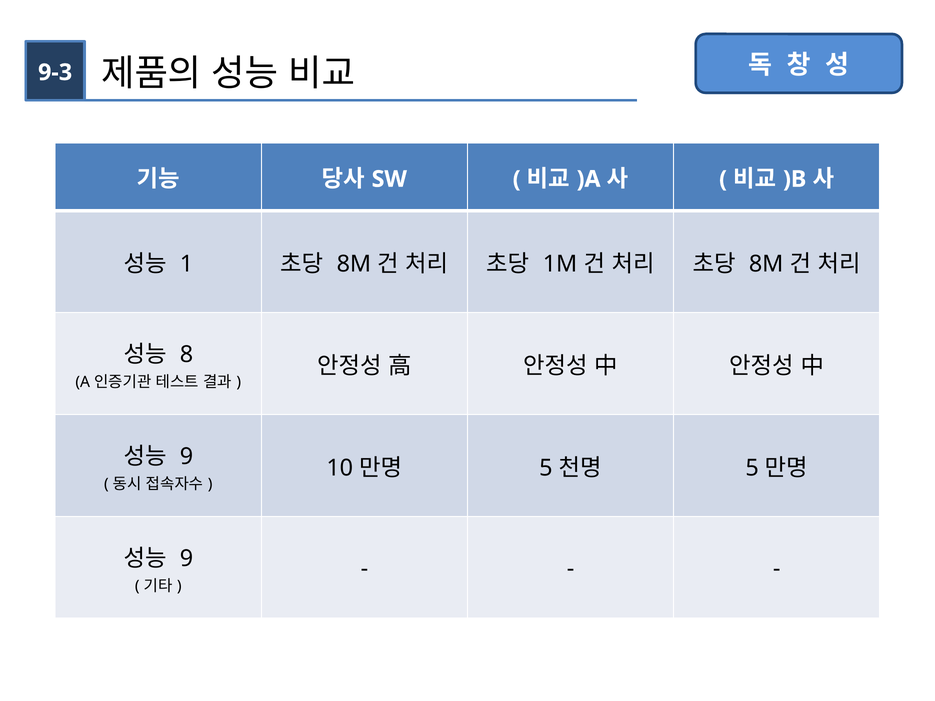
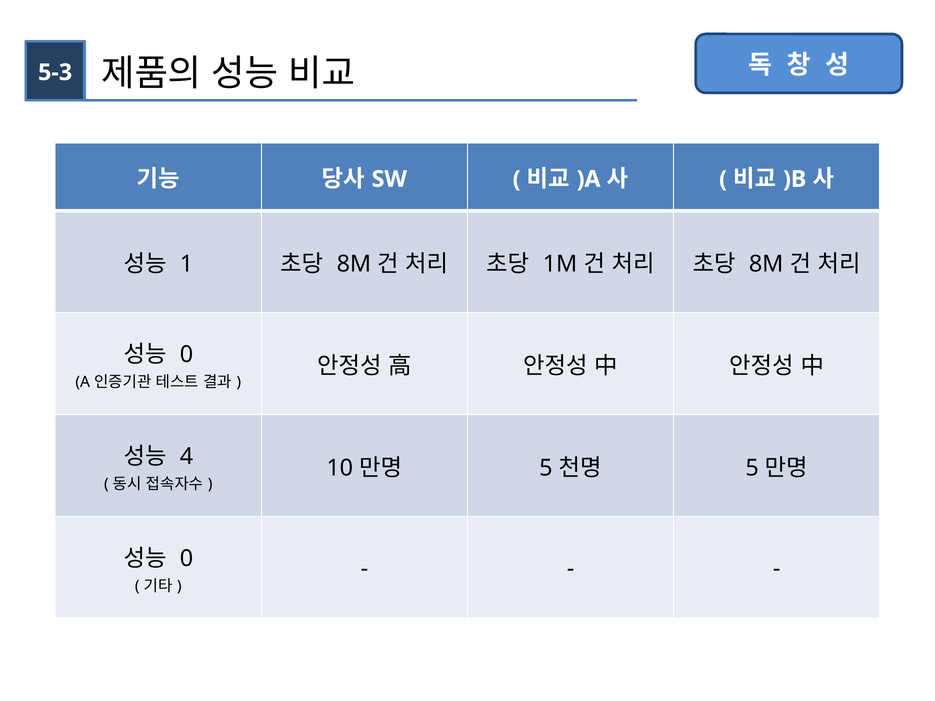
9-3: 9-3 -> 5-3
8 at (186, 355): 8 -> 0
9 at (186, 457): 9 -> 4
9 at (186, 559): 9 -> 0
